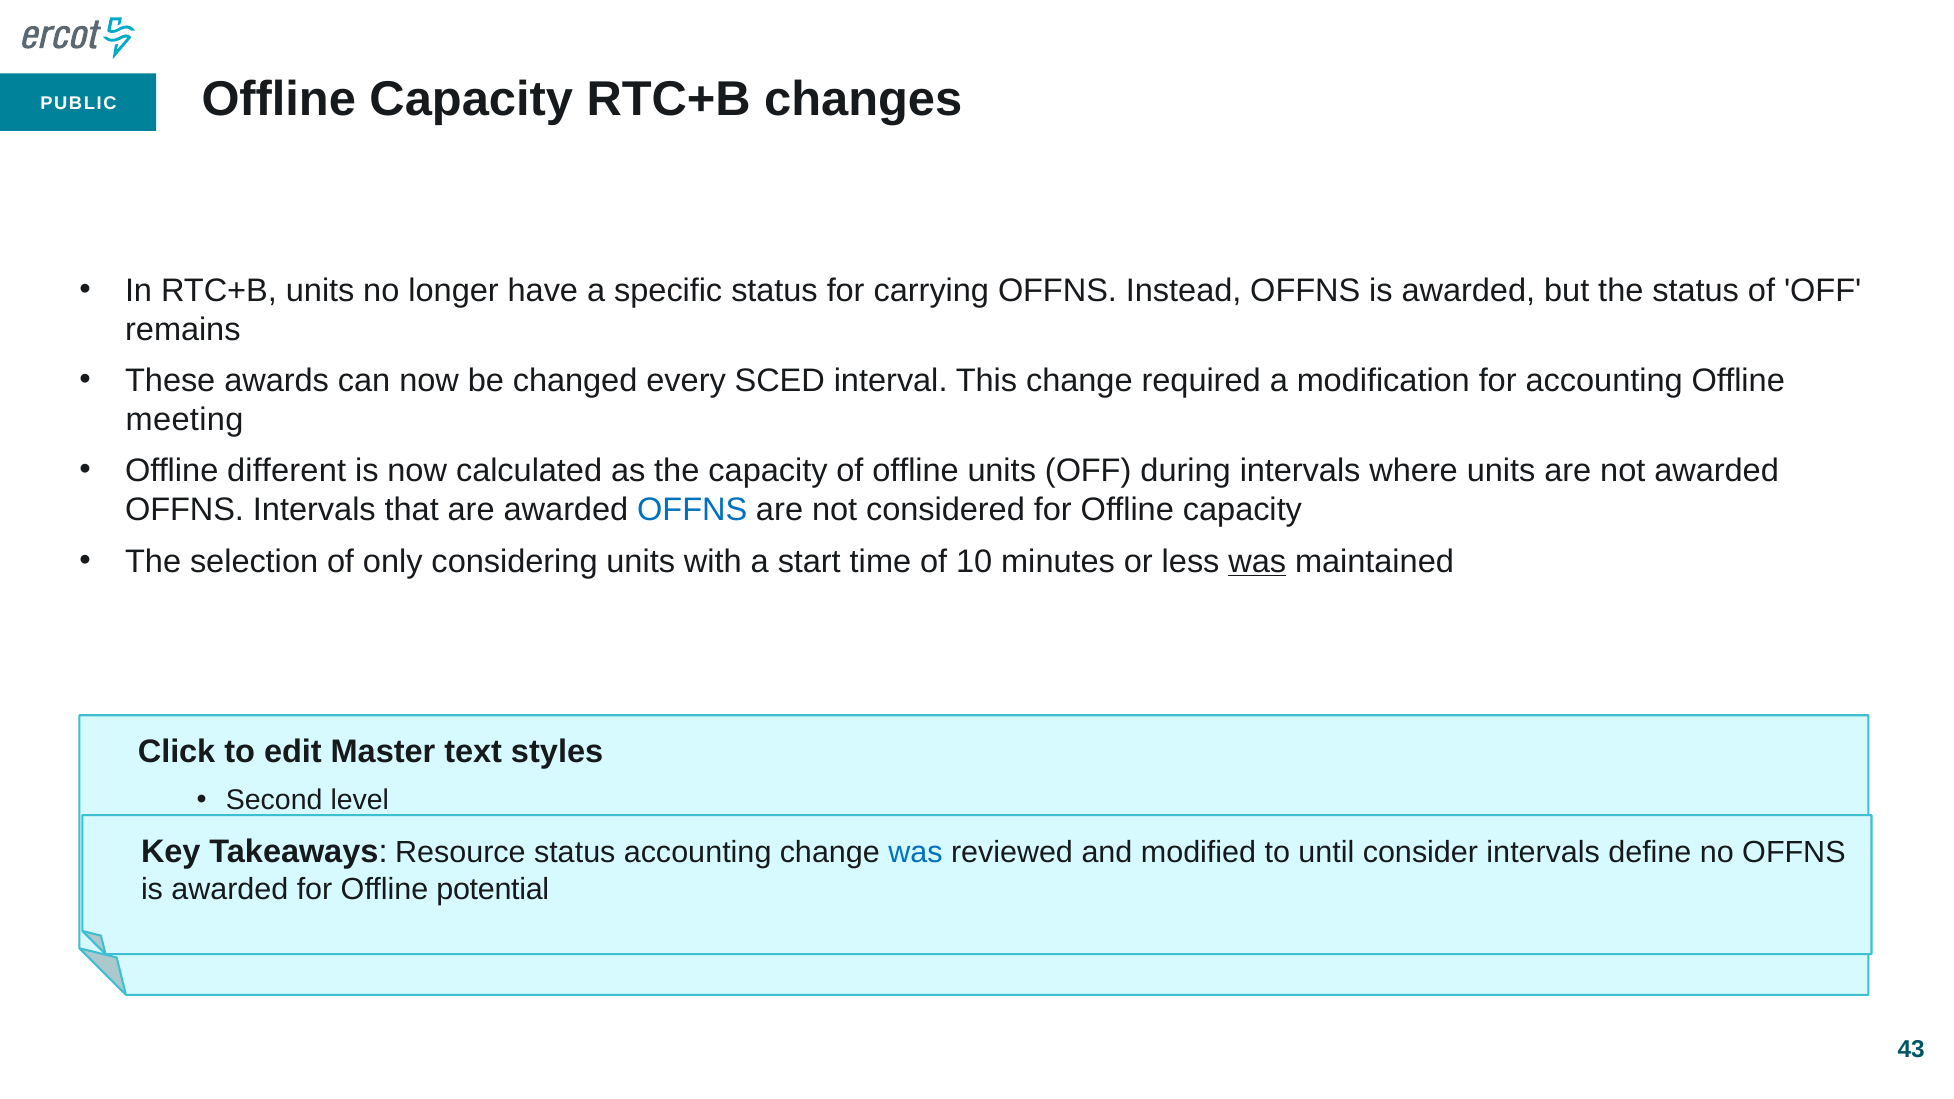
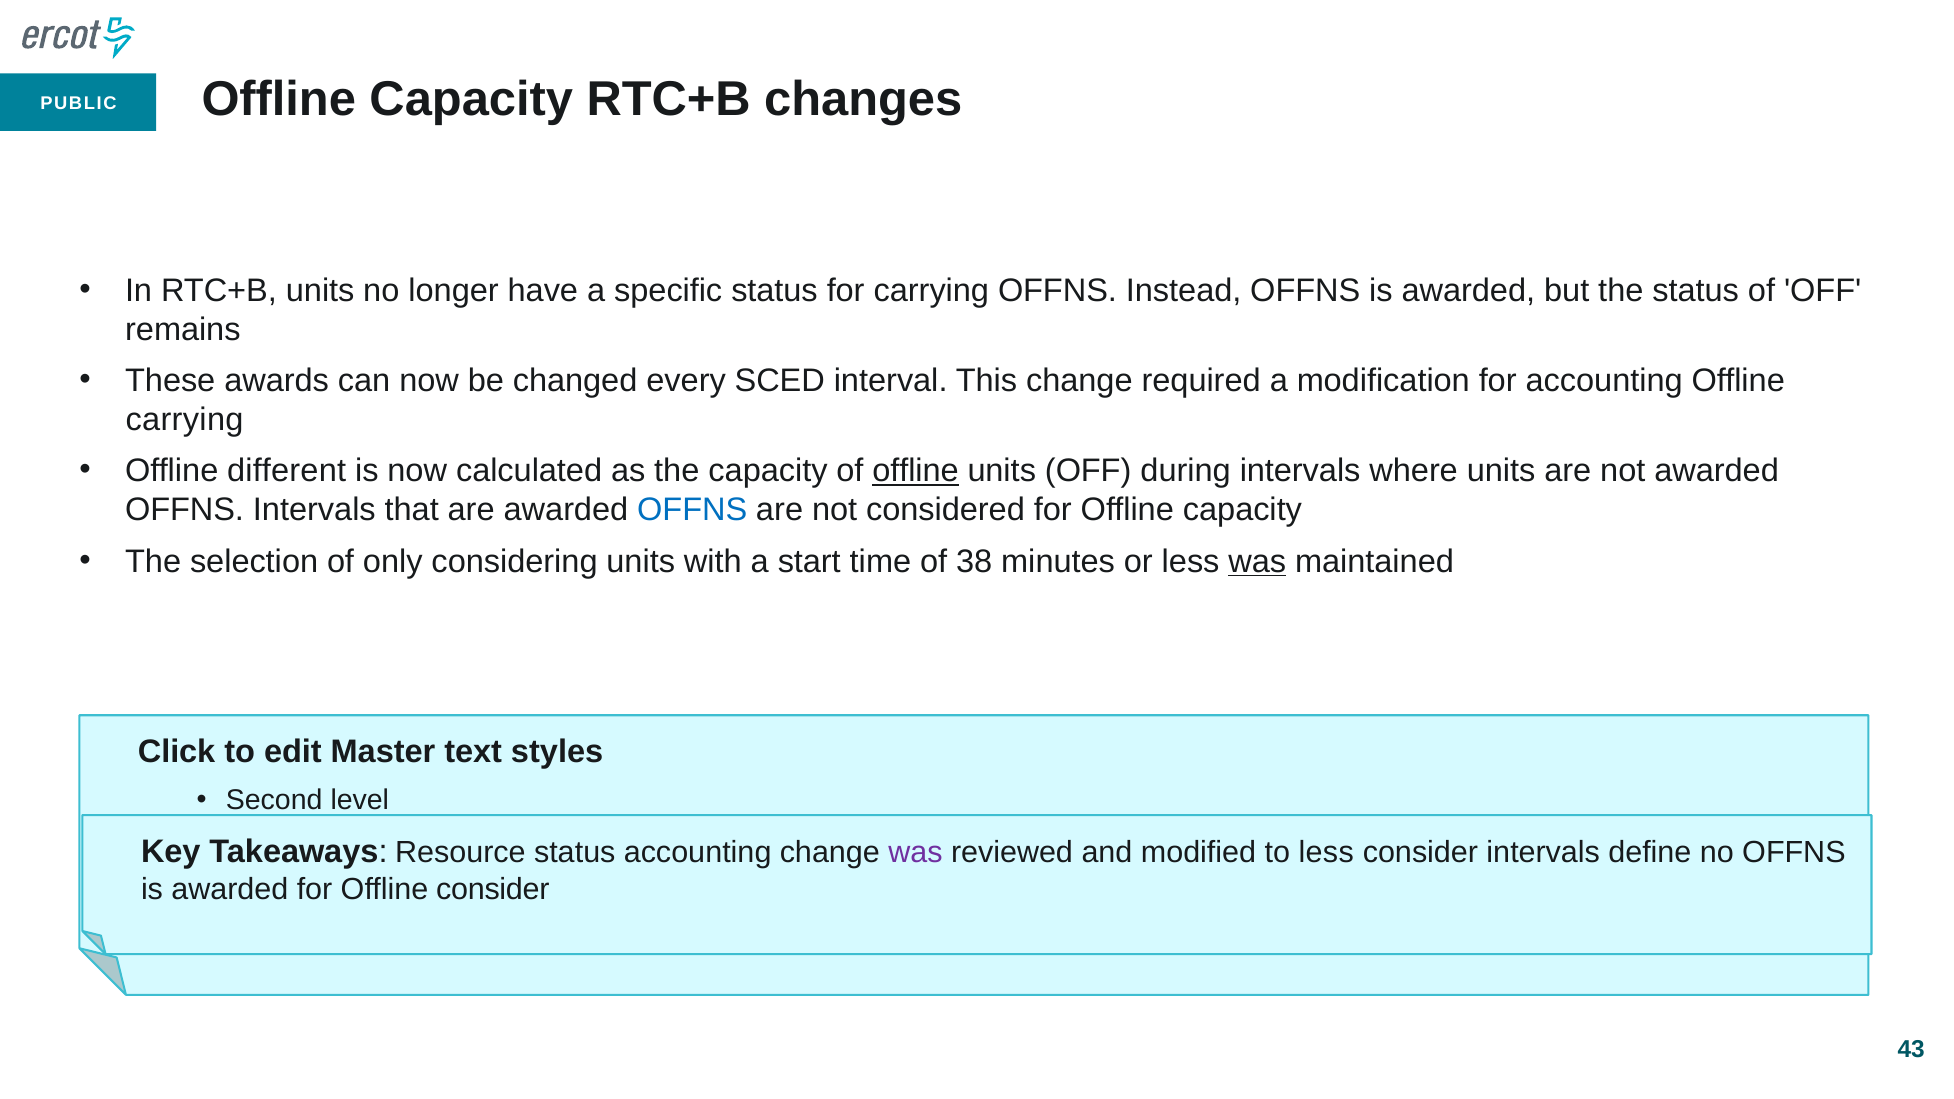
meeting at (185, 420): meeting -> carrying
offline at (916, 471) underline: none -> present
10: 10 -> 38
was at (915, 852) colour: blue -> purple
to until: until -> less
potential at (493, 889): potential -> consider
